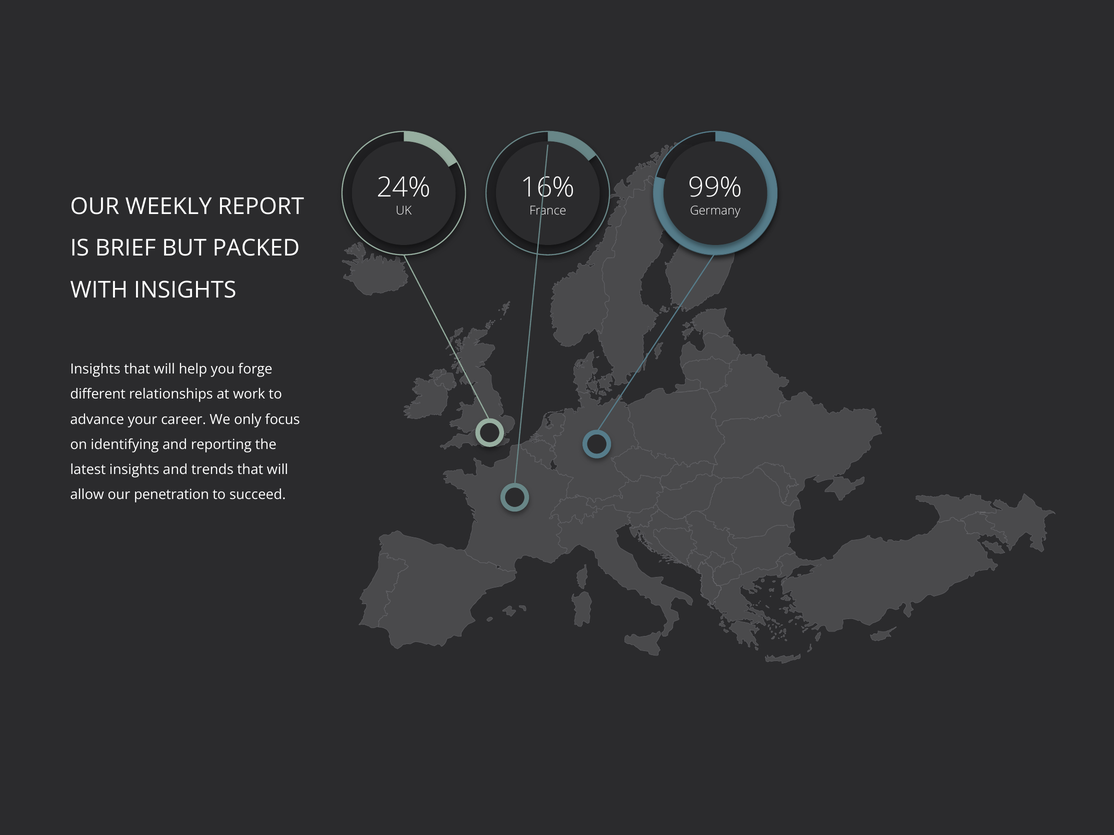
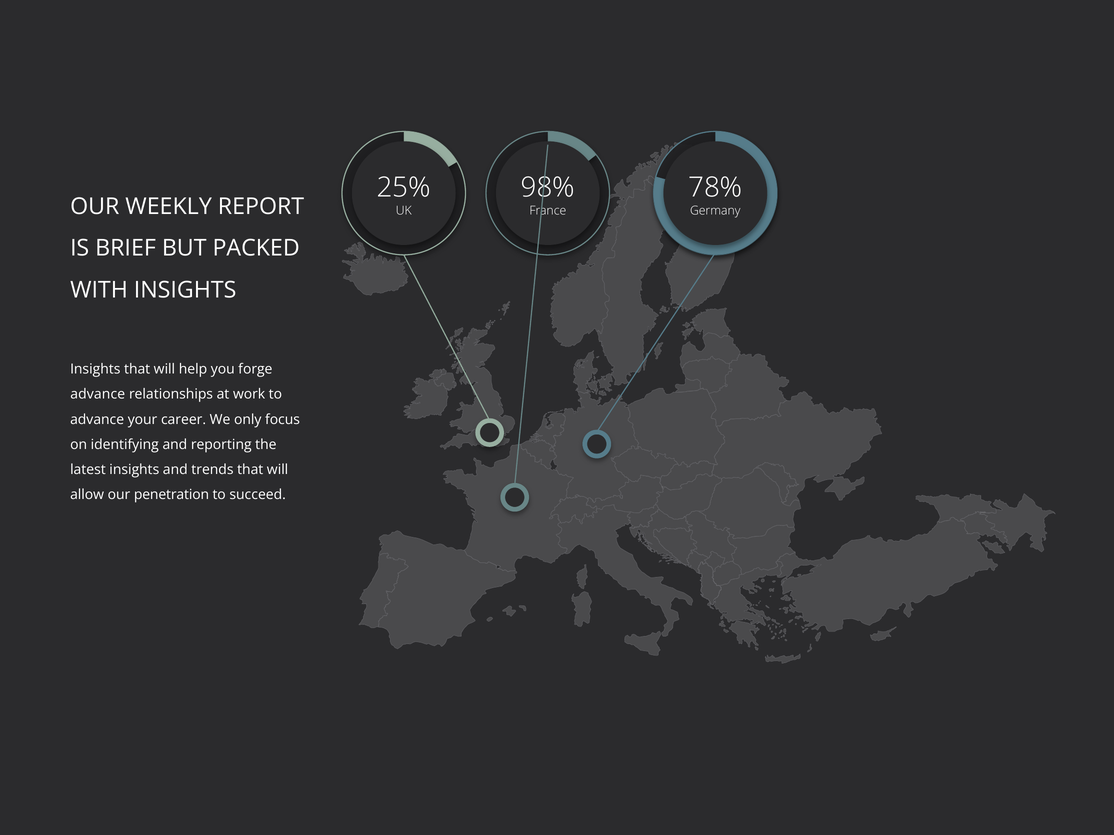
24%: 24% -> 25%
16%: 16% -> 98%
99%: 99% -> 78%
different at (98, 395): different -> advance
